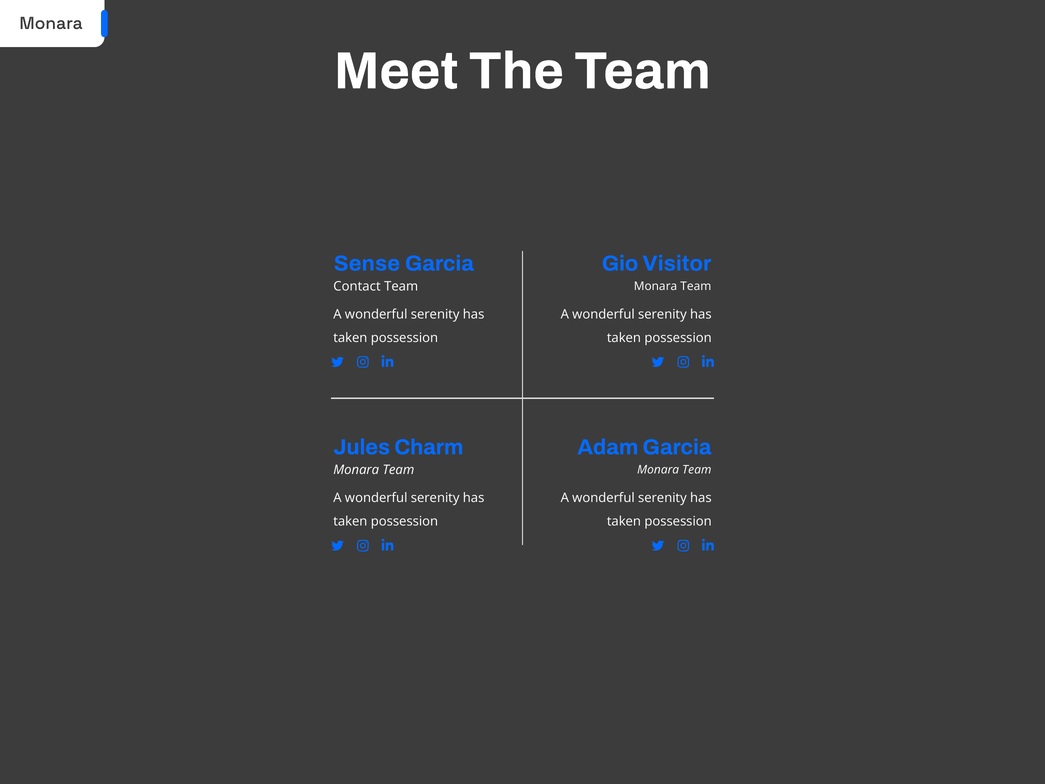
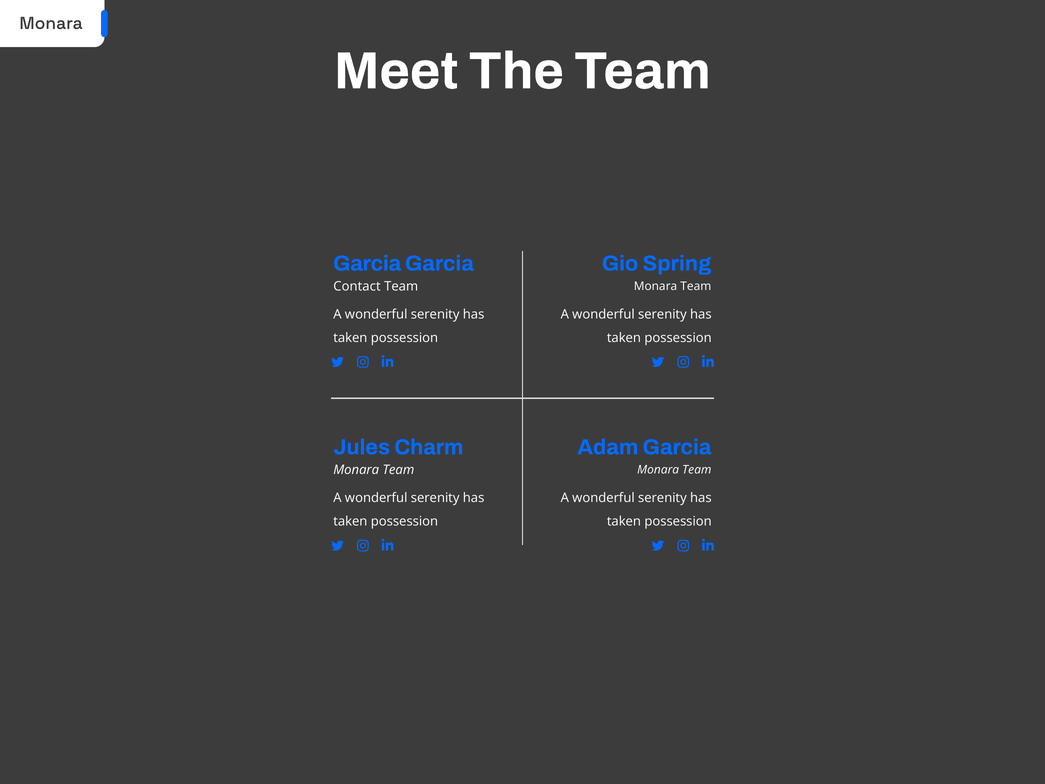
Sense at (367, 263): Sense -> Garcia
Visitor: Visitor -> Spring
